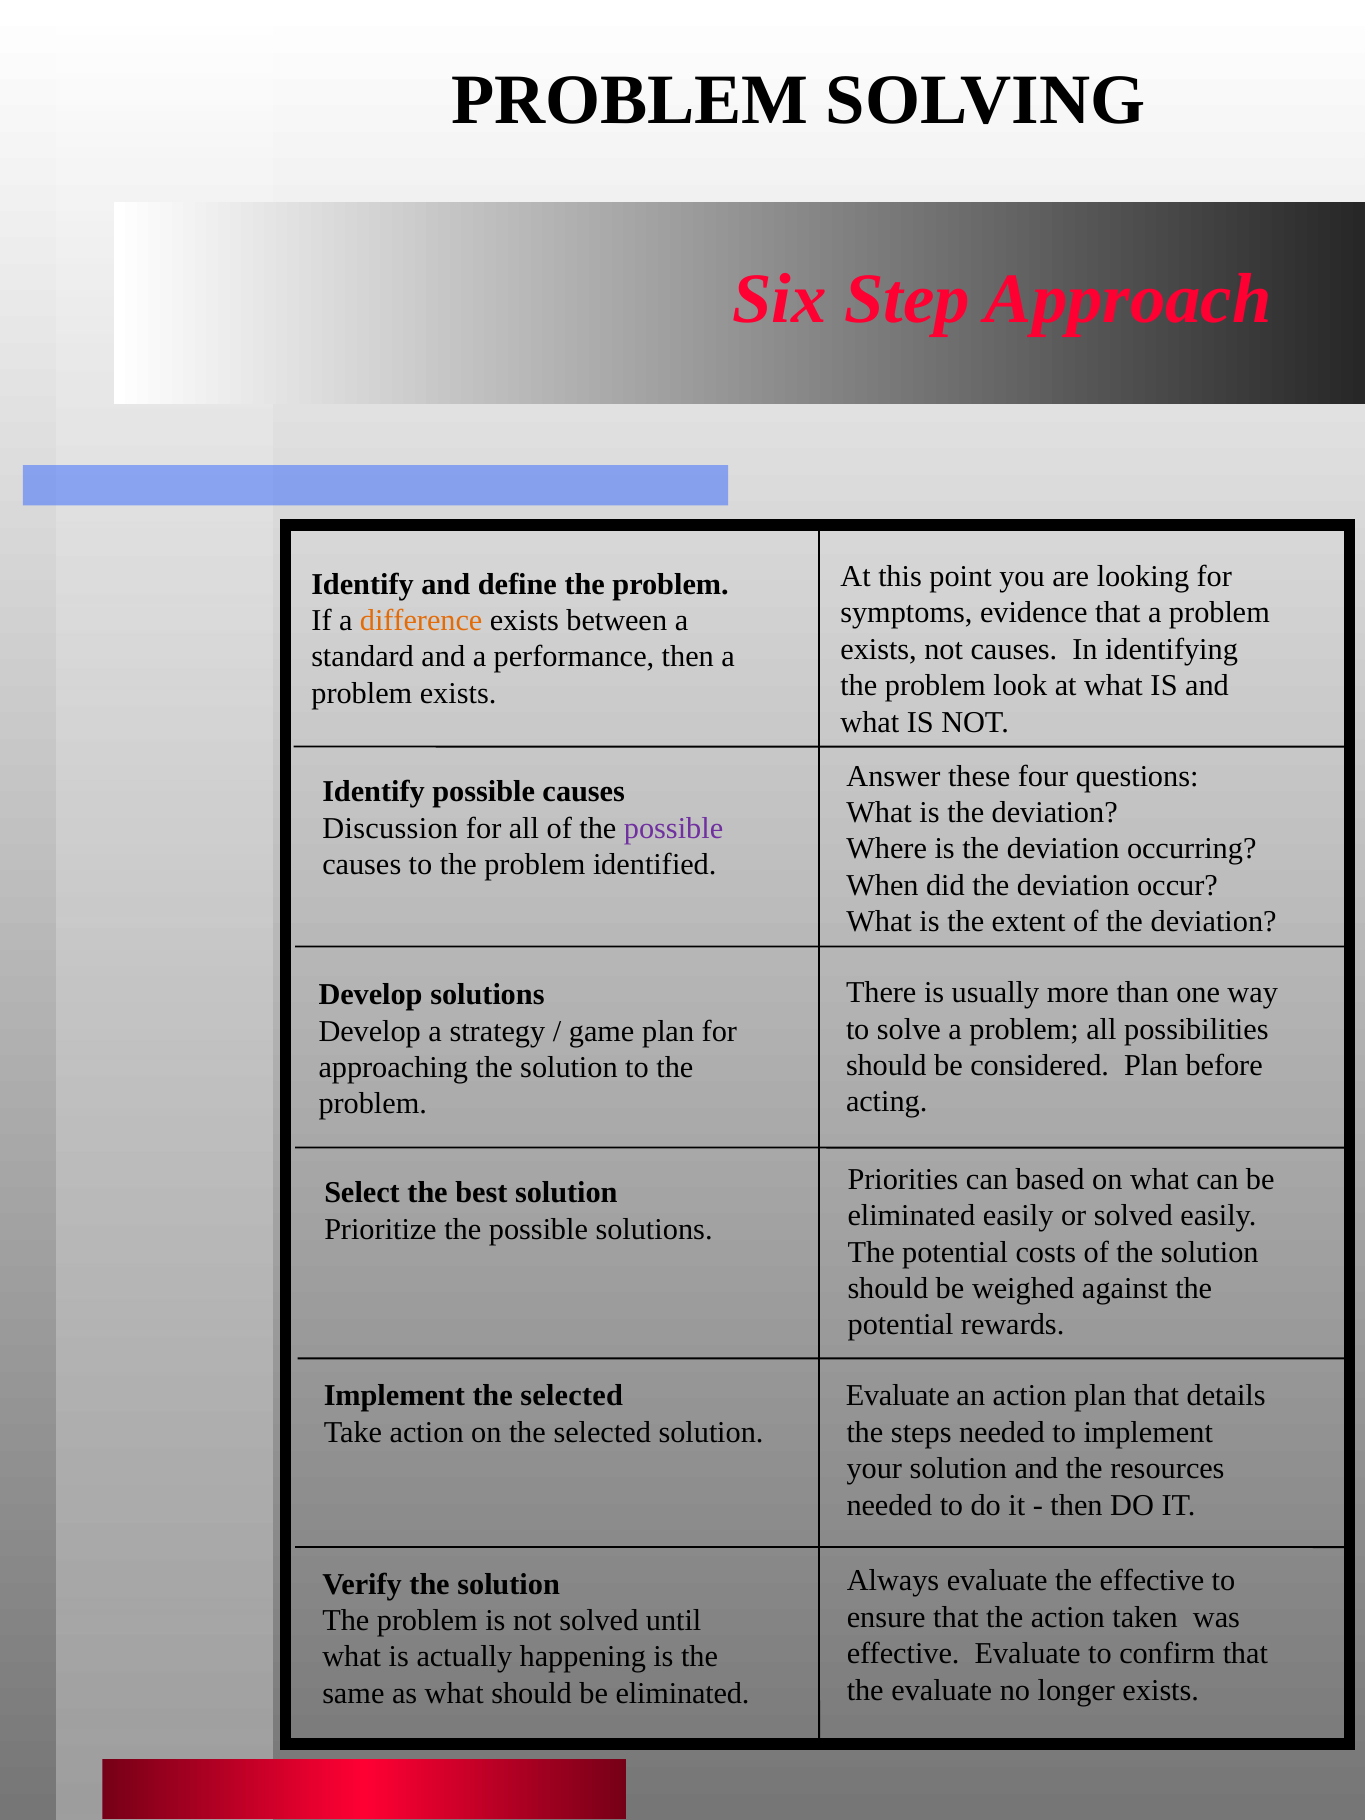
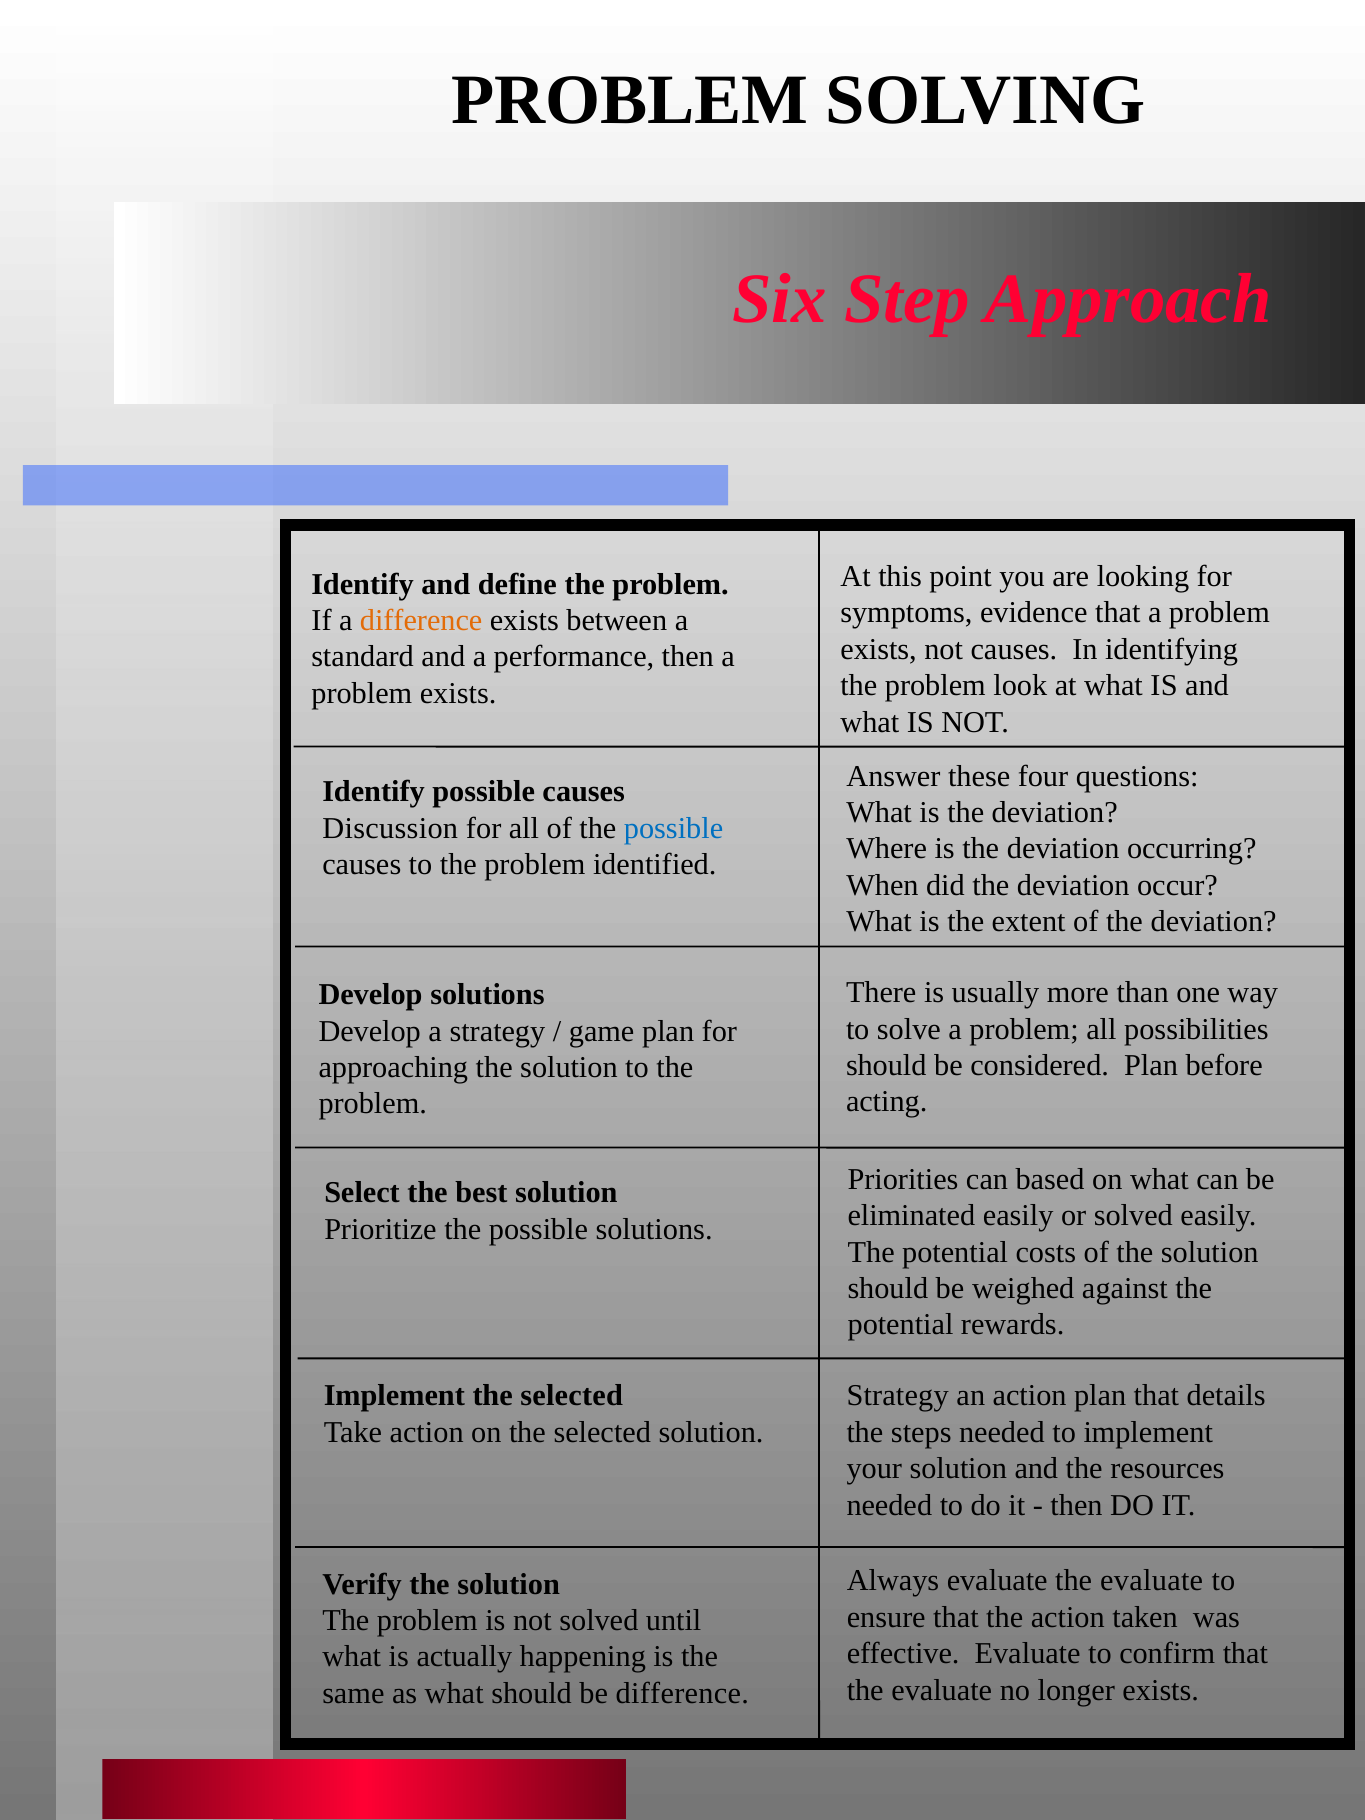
possible at (674, 828) colour: purple -> blue
Evaluate at (898, 1396): Evaluate -> Strategy
evaluate the effective: effective -> evaluate
should be eliminated: eliminated -> difference
